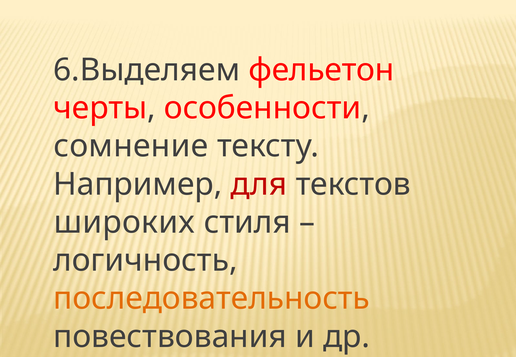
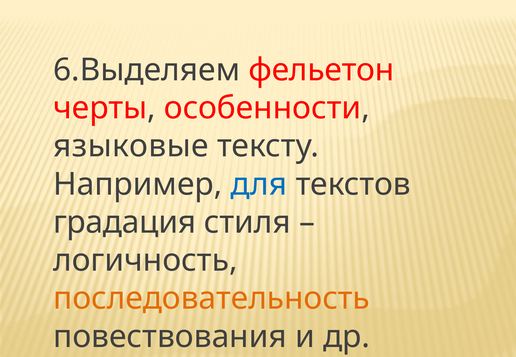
сомнение: сомнение -> языковые
для colour: red -> blue
широких: широких -> градация
